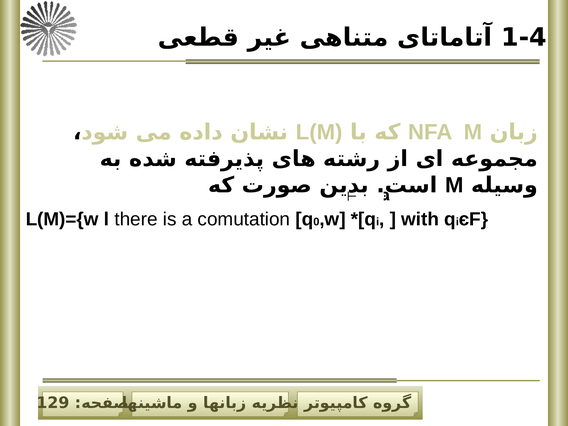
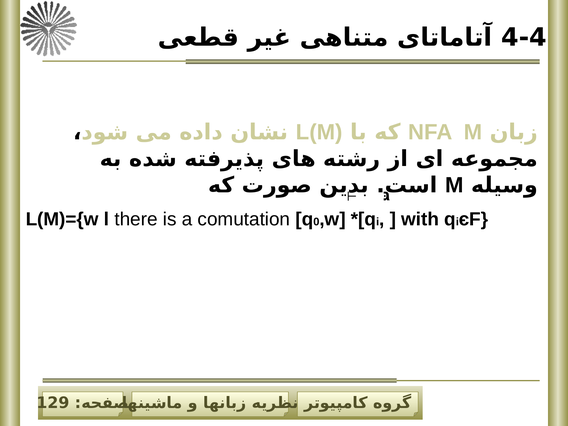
1-4: 1-4 -> 4-4
